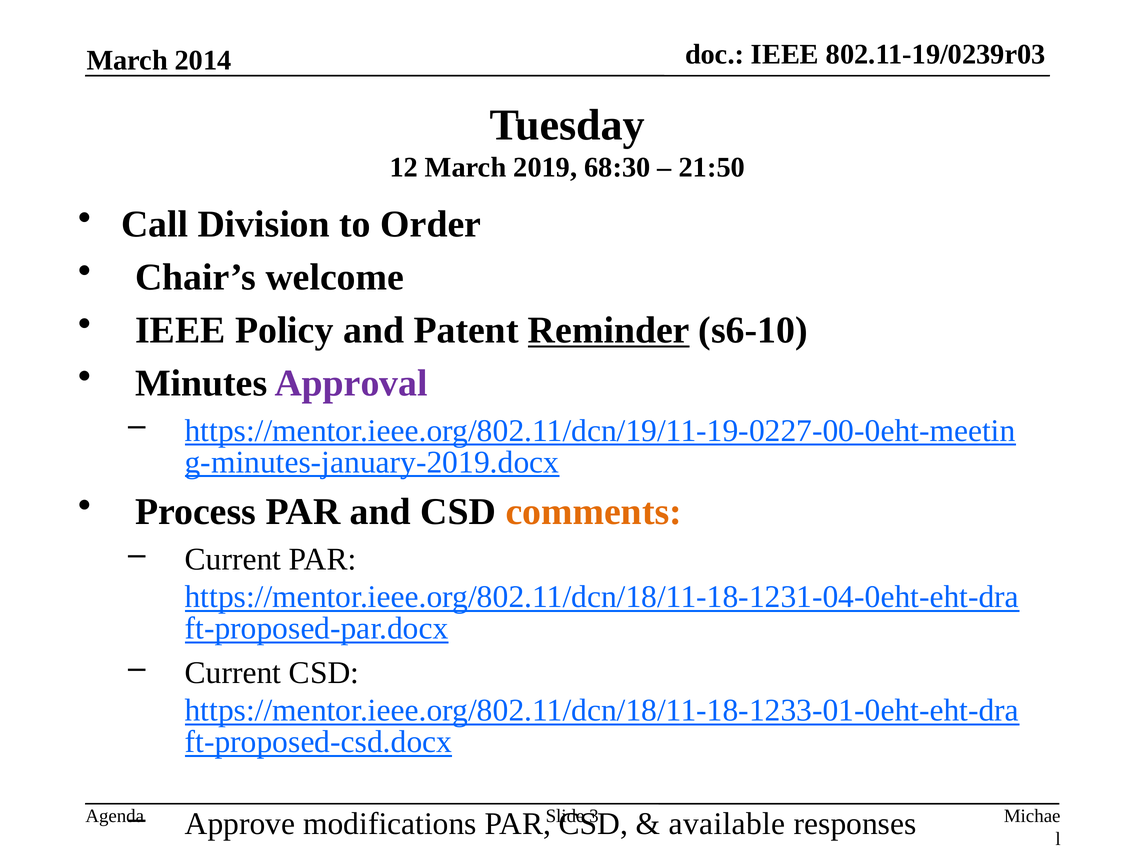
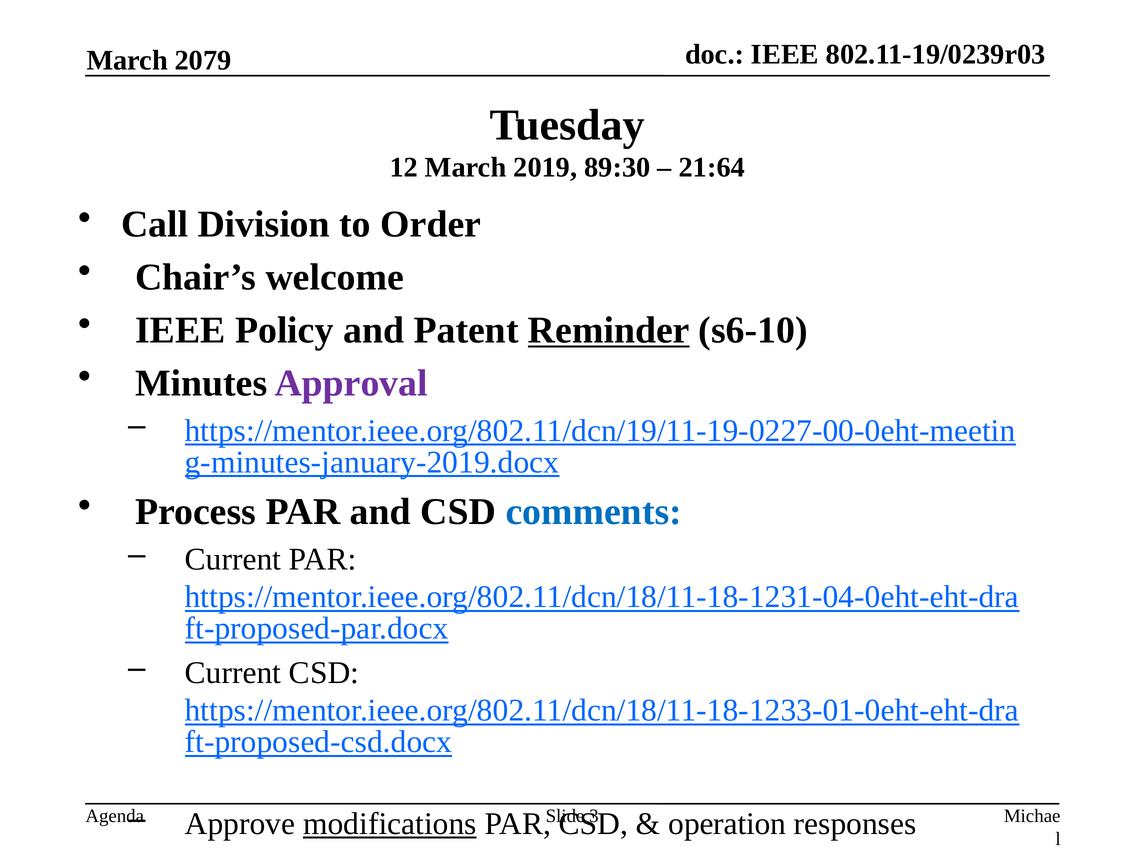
2014: 2014 -> 2079
68:30: 68:30 -> 89:30
21:50: 21:50 -> 21:64
comments colour: orange -> blue
modifications underline: none -> present
available: available -> operation
